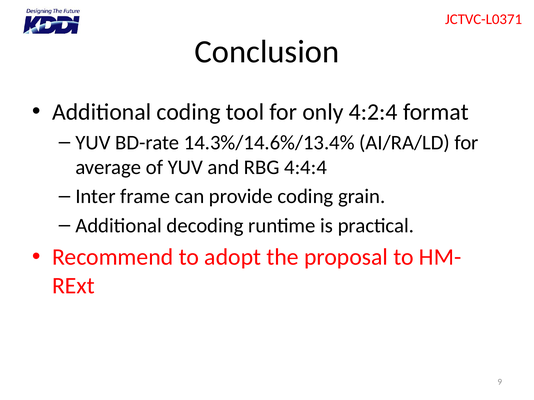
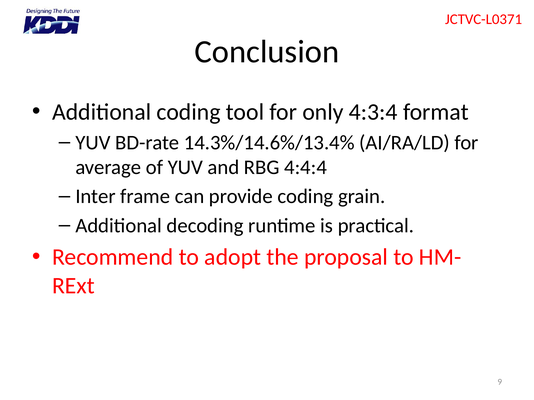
4:2:4: 4:2:4 -> 4:3:4
